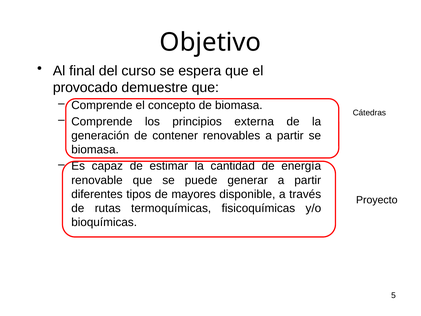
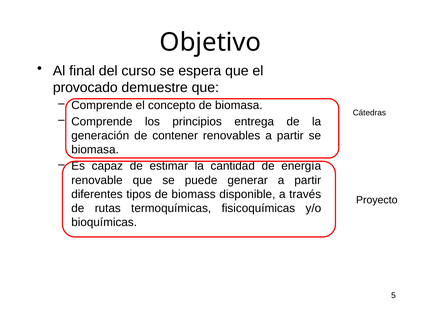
externa: externa -> entrega
mayores: mayores -> biomass
